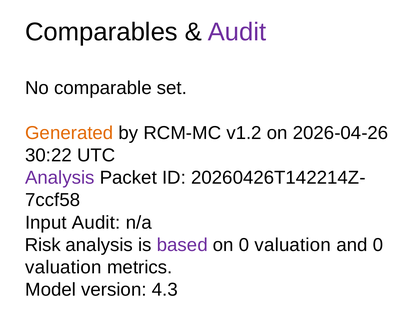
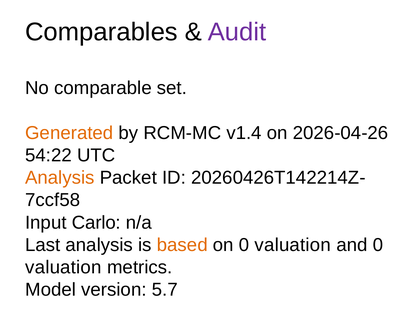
v1.2: v1.2 -> v1.4
30:22: 30:22 -> 54:22
Analysis at (60, 178) colour: purple -> orange
Input Audit: Audit -> Carlo
Risk: Risk -> Last
based colour: purple -> orange
4.3: 4.3 -> 5.7
